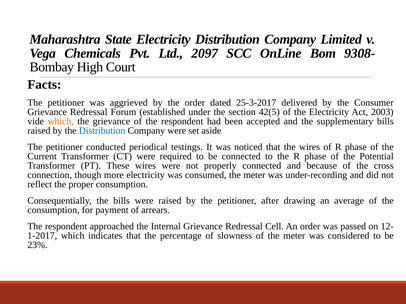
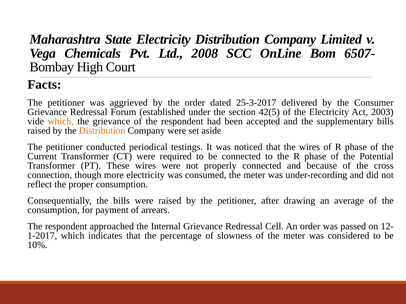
2097: 2097 -> 2008
9308-: 9308- -> 6507-
Distribution at (102, 131) colour: blue -> orange
23%: 23% -> 10%
